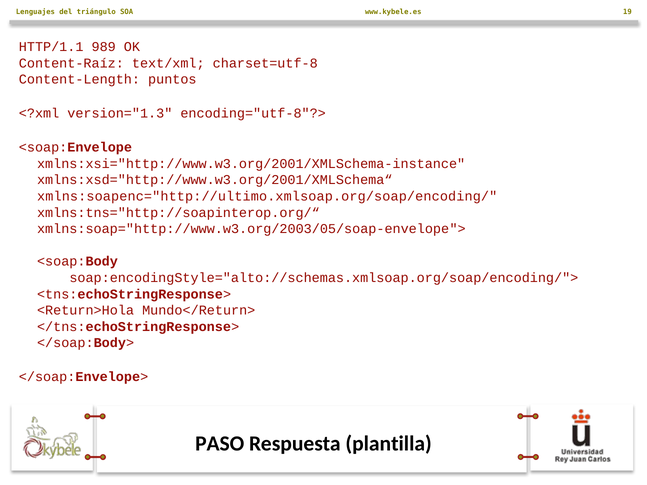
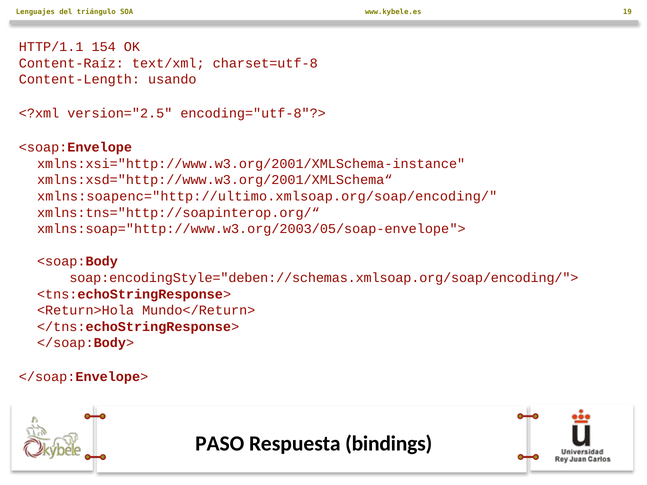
989: 989 -> 154
puntos: puntos -> usando
version="1.3: version="1.3 -> version="2.5
soap:encodingStyle="alto://schemas.xmlsoap.org/soap/encoding/">: soap:encodingStyle="alto://schemas.xmlsoap.org/soap/encoding/"> -> soap:encodingStyle="deben://schemas.xmlsoap.org/soap/encoding/">
plantilla: plantilla -> bindings
